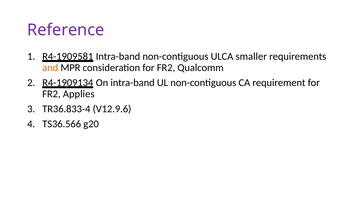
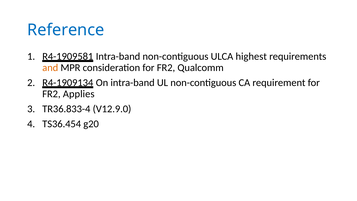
Reference colour: purple -> blue
smaller: smaller -> highest
V12.9.6: V12.9.6 -> V12.9.0
TS36.566: TS36.566 -> TS36.454
